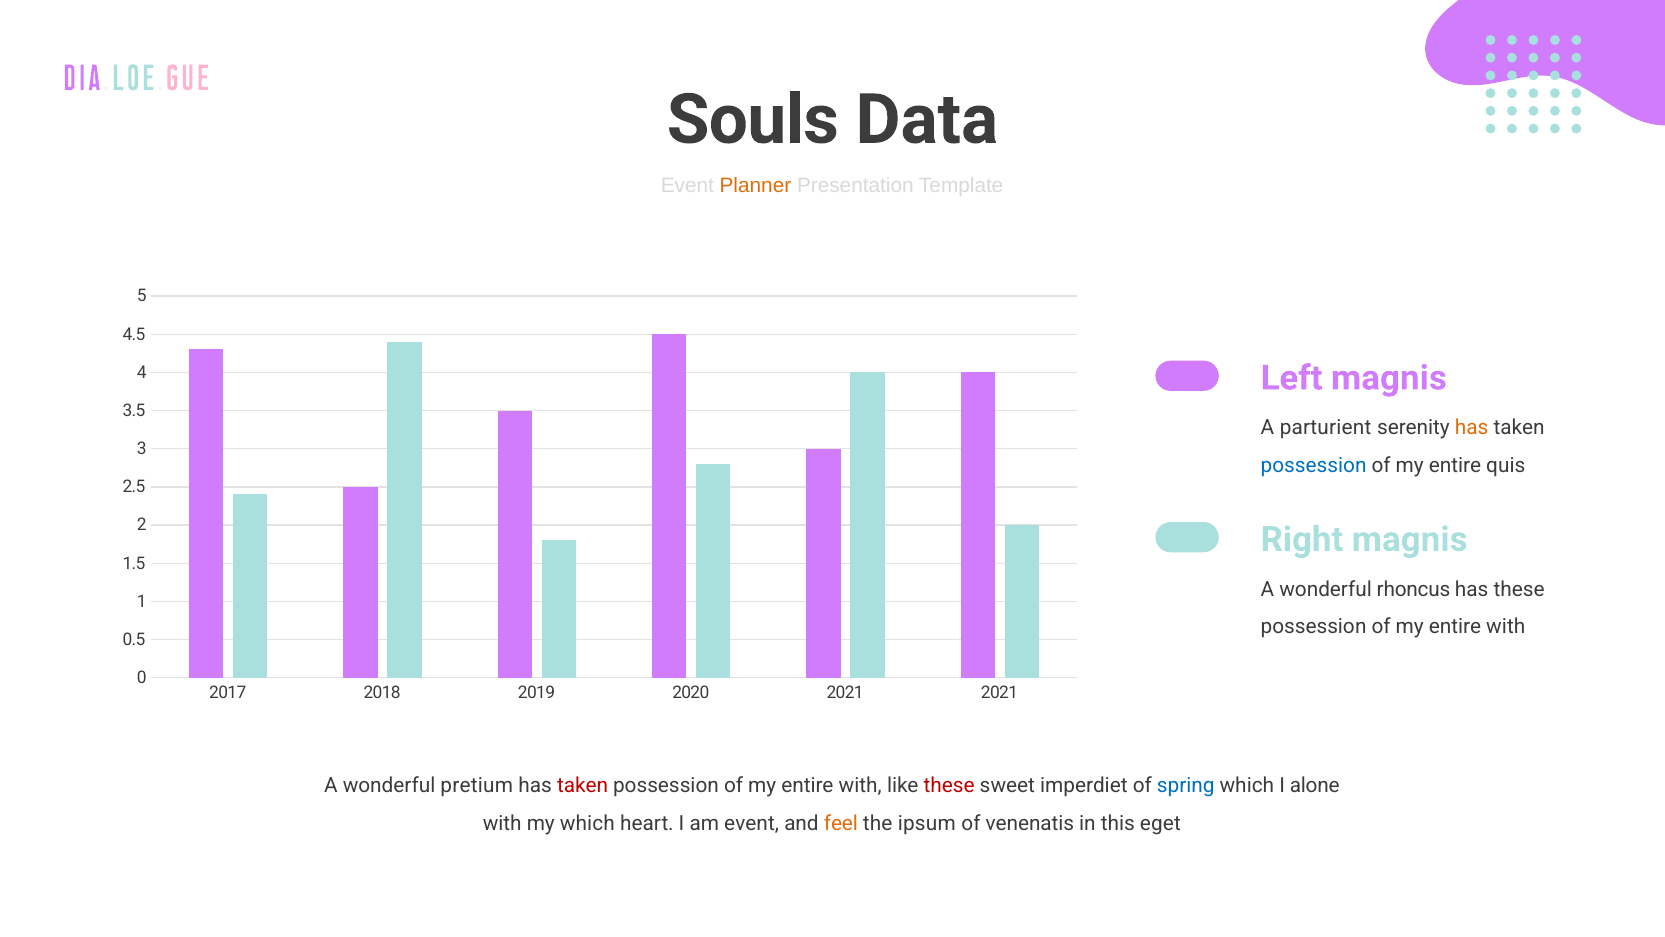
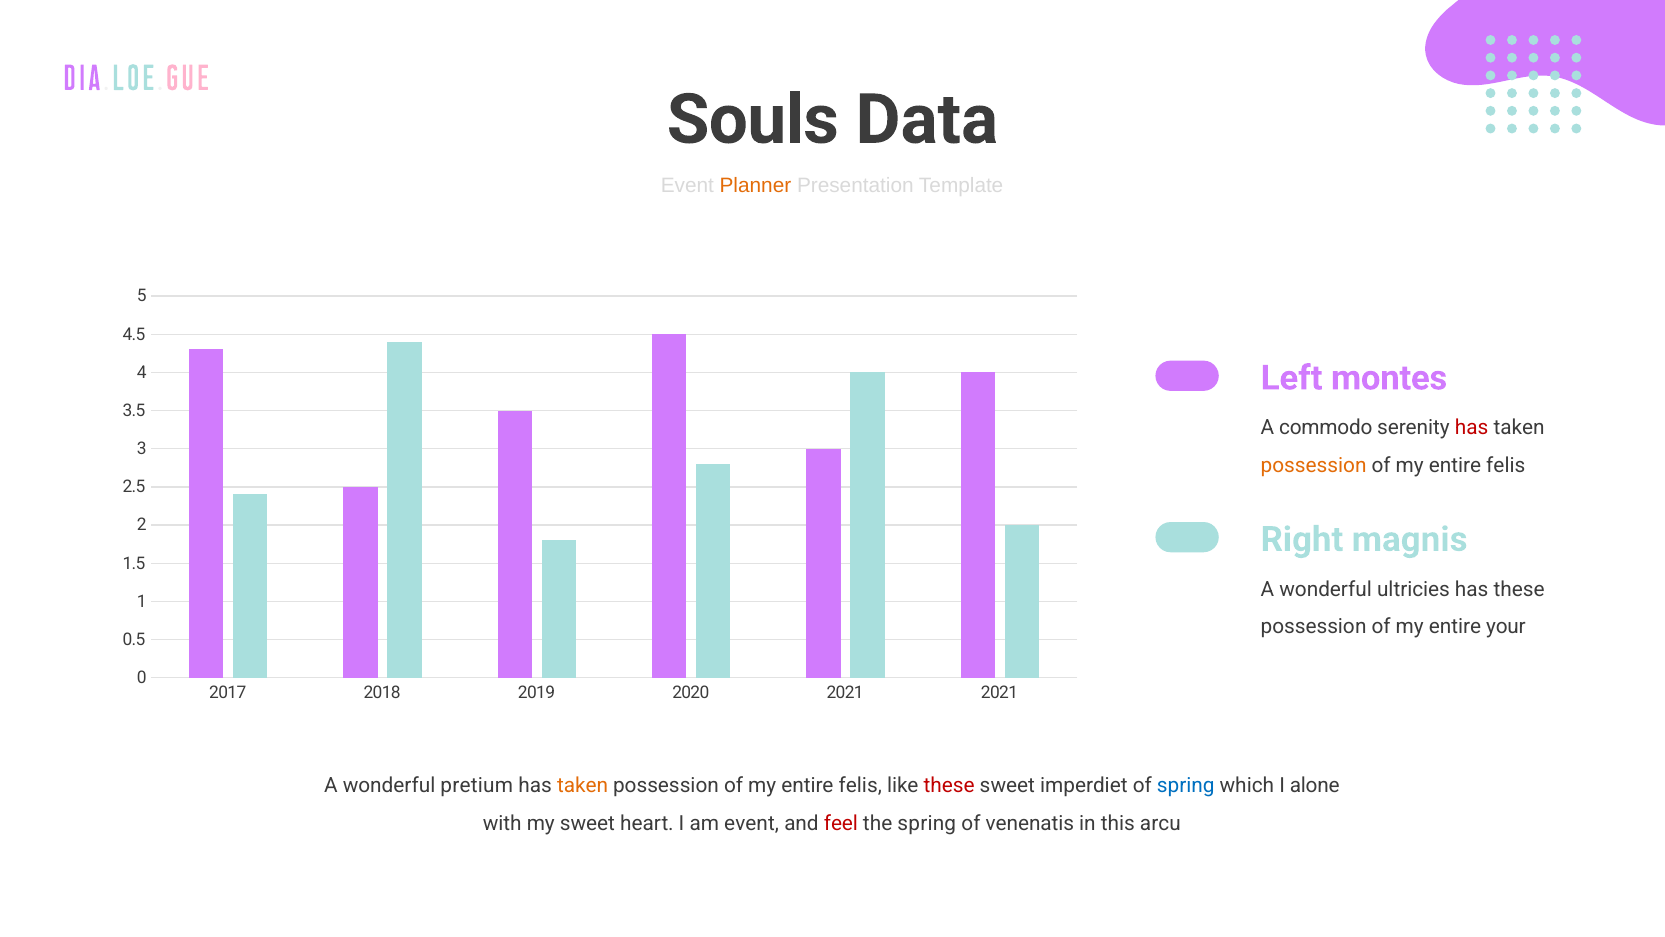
Left magnis: magnis -> montes
parturient: parturient -> commodo
has at (1472, 428) colour: orange -> red
possession at (1314, 465) colour: blue -> orange
quis at (1506, 465): quis -> felis
rhoncus: rhoncus -> ultricies
with at (1506, 626): with -> your
taken at (582, 786) colour: red -> orange
with at (860, 786): with -> felis
my which: which -> sweet
feel colour: orange -> red
the ipsum: ipsum -> spring
eget: eget -> arcu
